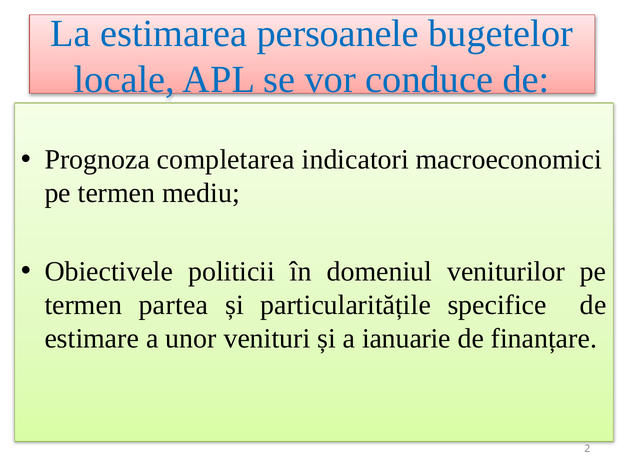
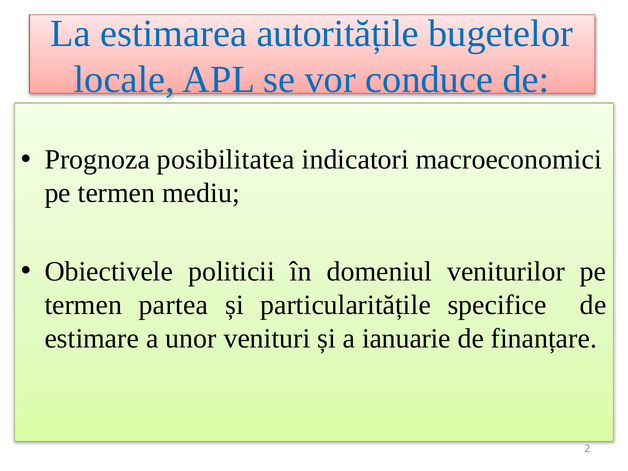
persoanele: persoanele -> autoritățile
completarea: completarea -> posibilitatea
